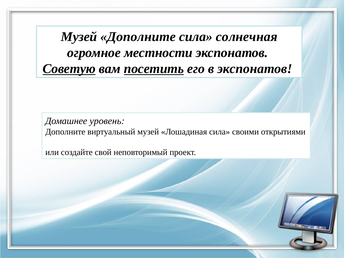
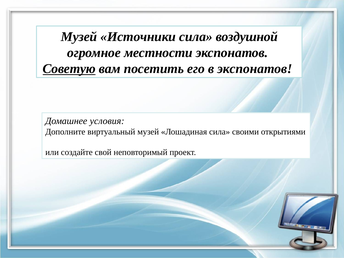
Музей Дополните: Дополните -> Источники
солнечная: солнечная -> воздушной
посетить underline: present -> none
уровень: уровень -> условия
